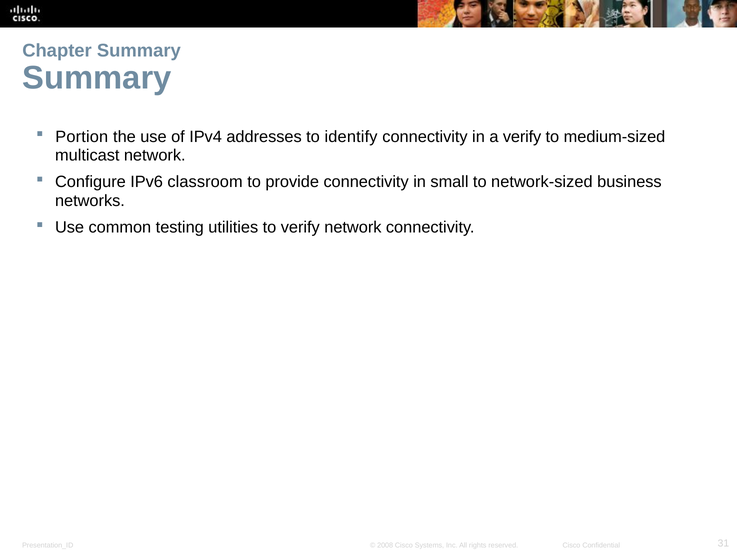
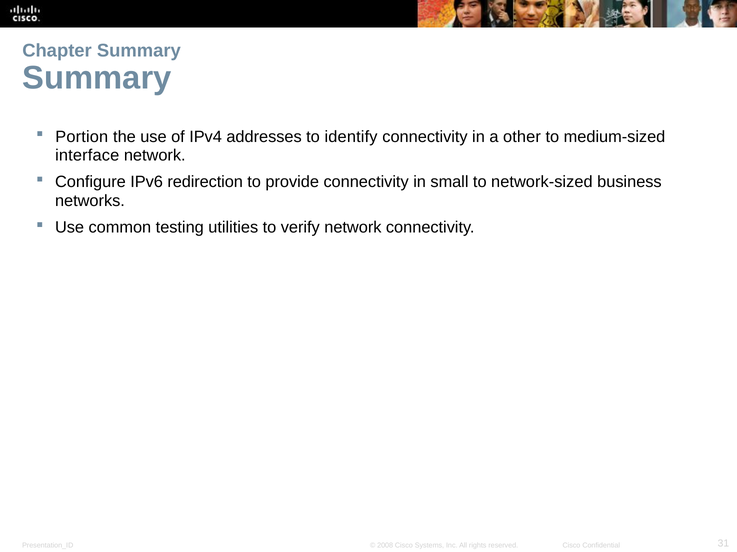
a verify: verify -> other
multicast: multicast -> interface
classroom: classroom -> redirection
